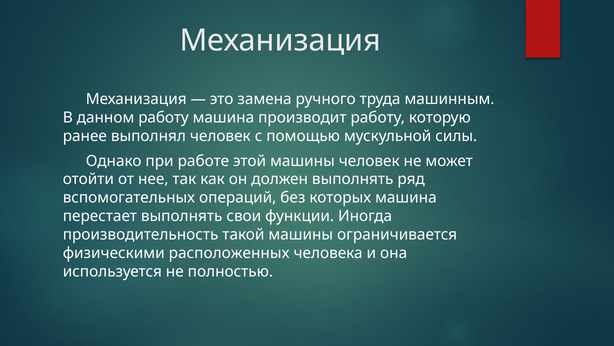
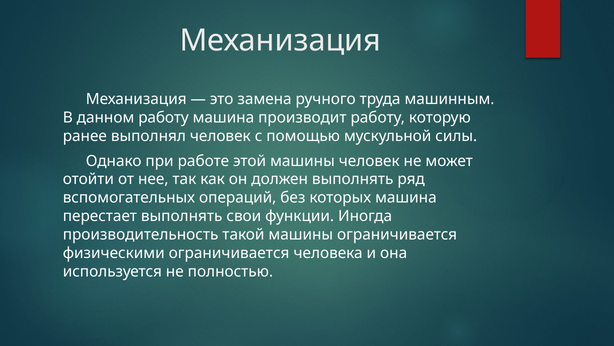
физическими расположенных: расположенных -> ограничивается
